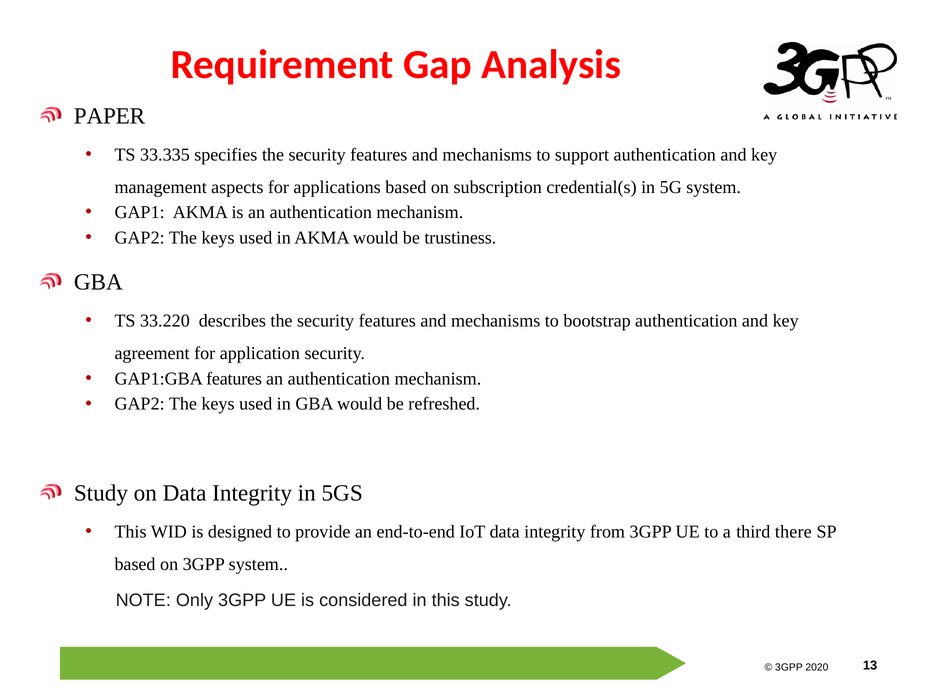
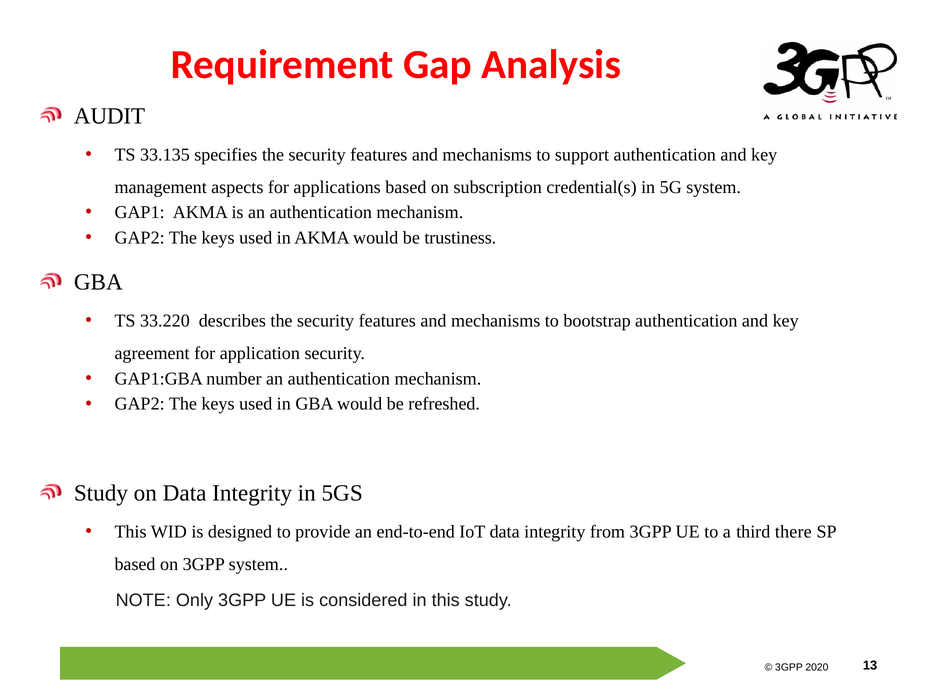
PAPER: PAPER -> AUDIT
33.335: 33.335 -> 33.135
GAP1:GBA features: features -> number
